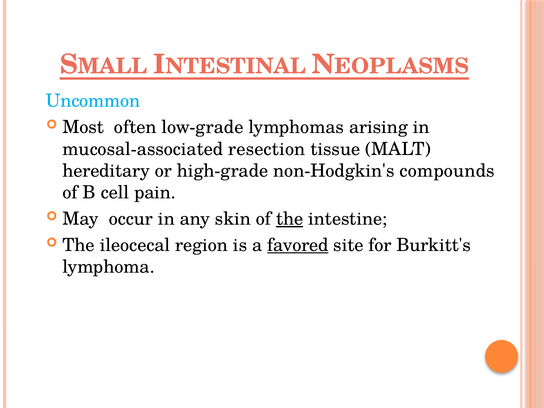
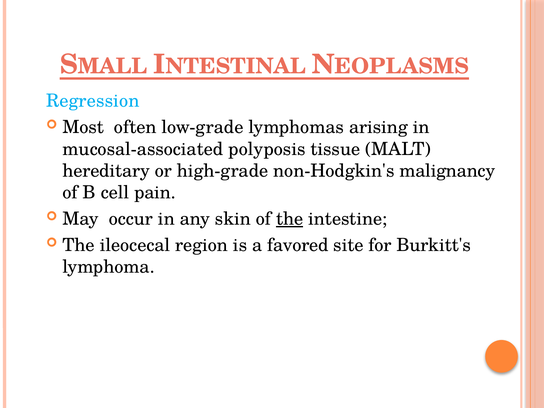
Uncommon: Uncommon -> Regression
resection: resection -> polyposis
compounds: compounds -> malignancy
favored underline: present -> none
